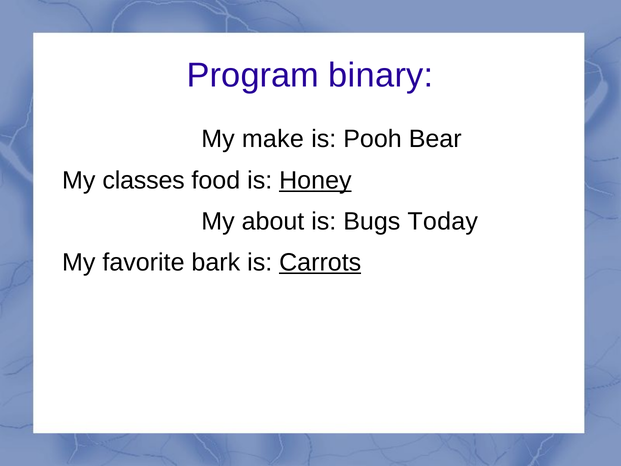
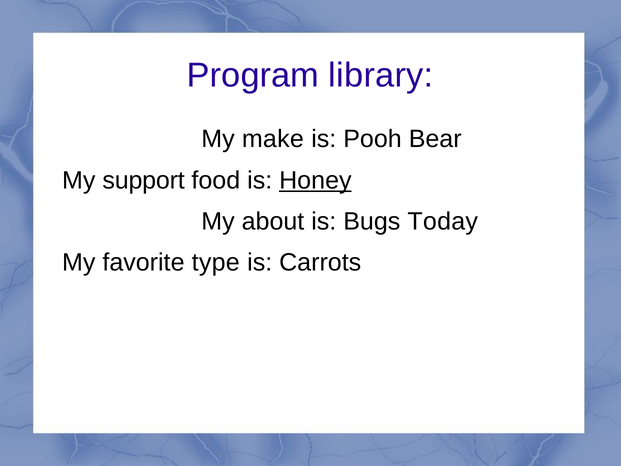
binary: binary -> library
classes: classes -> support
bark: bark -> type
Carrots underline: present -> none
